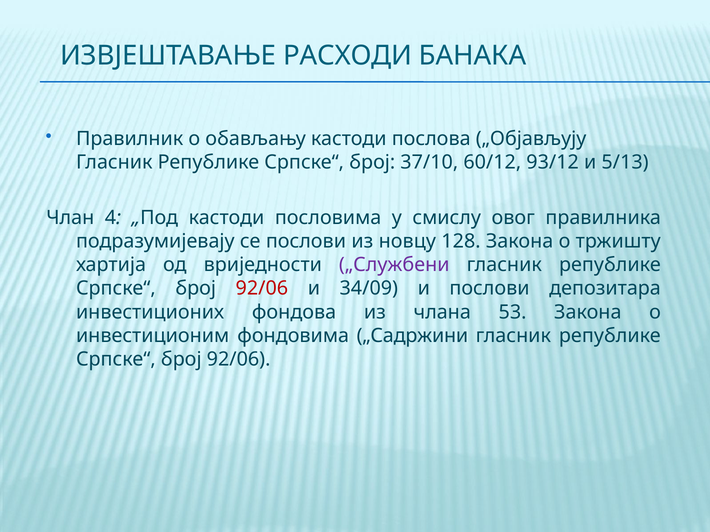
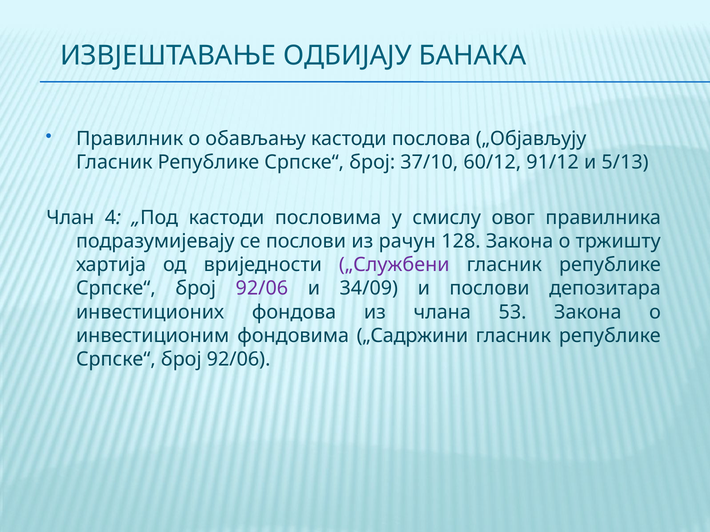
РАСХОДИ: РАСХОДИ -> ОДБИЈАЈУ
93/12: 93/12 -> 91/12
новцу: новцу -> рачун
92/06 at (262, 289) colour: red -> purple
